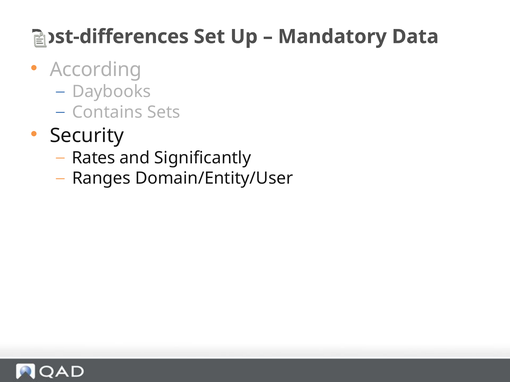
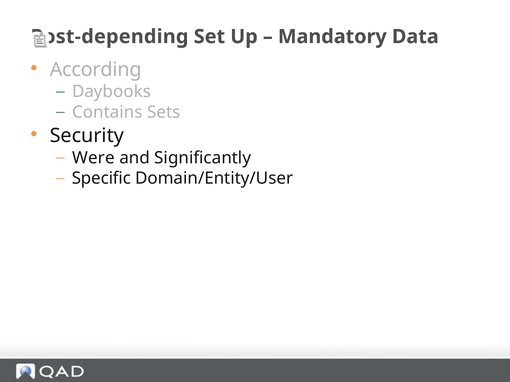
Post-differences: Post-differences -> Post-depending
Rates: Rates -> Were
Ranges: Ranges -> Specific
